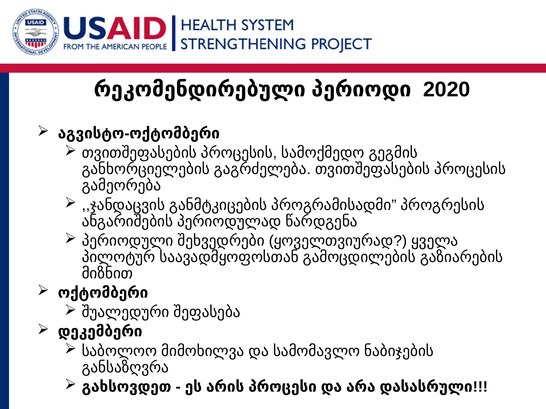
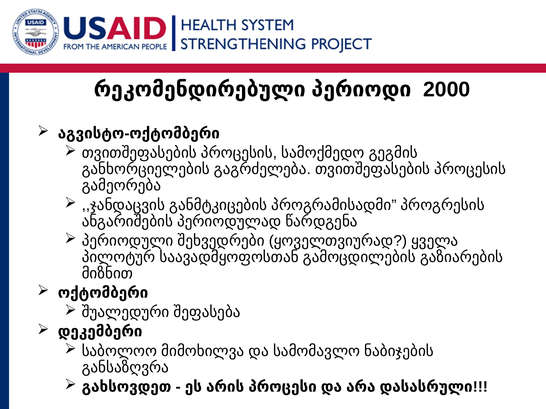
2020: 2020 -> 2000
